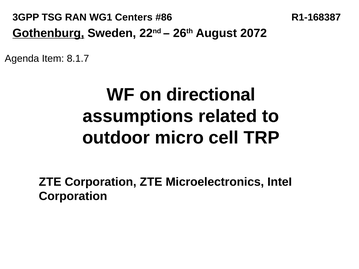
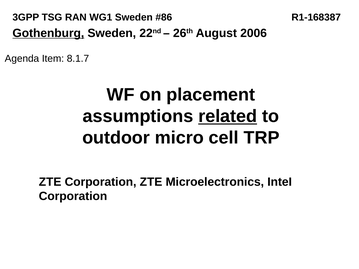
WG1 Centers: Centers -> Sweden
2072: 2072 -> 2006
directional: directional -> placement
related underline: none -> present
